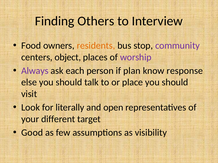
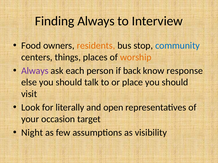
Finding Others: Others -> Always
community colour: purple -> blue
object: object -> things
worship colour: purple -> orange
plan: plan -> back
different: different -> occasion
Good: Good -> Night
